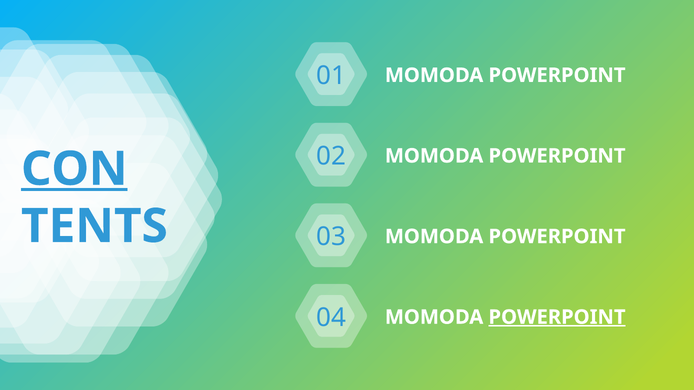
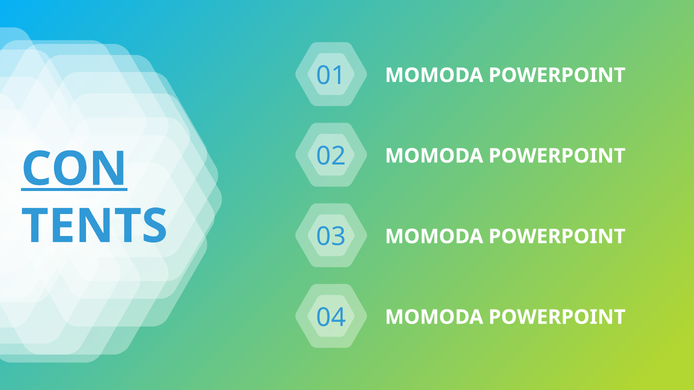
POWERPOINT at (557, 317) underline: present -> none
